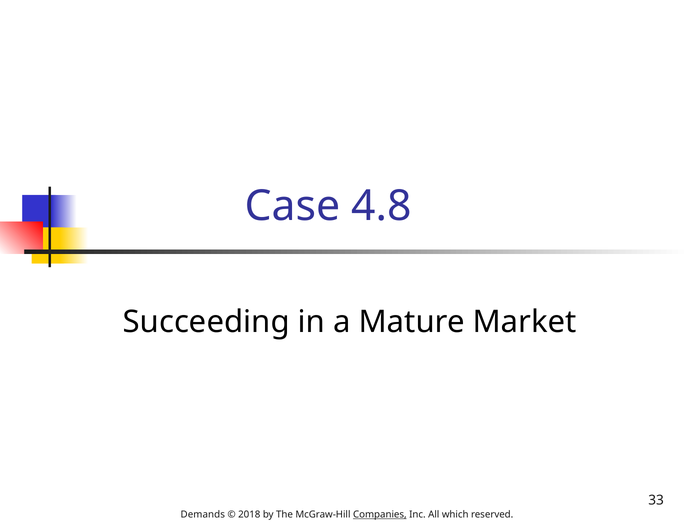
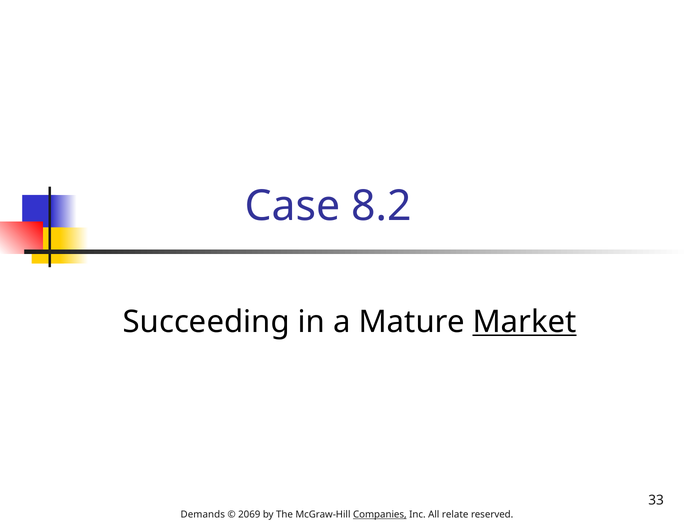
4.8: 4.8 -> 8.2
Market underline: none -> present
2018: 2018 -> 2069
which: which -> relate
